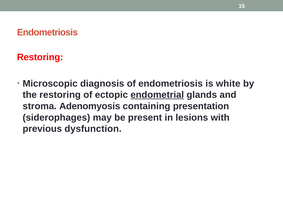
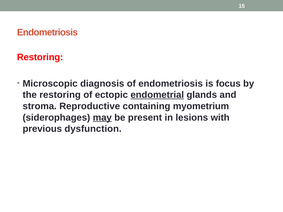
white: white -> focus
Adenomyosis: Adenomyosis -> Reproductive
presentation: presentation -> myometrium
may underline: none -> present
